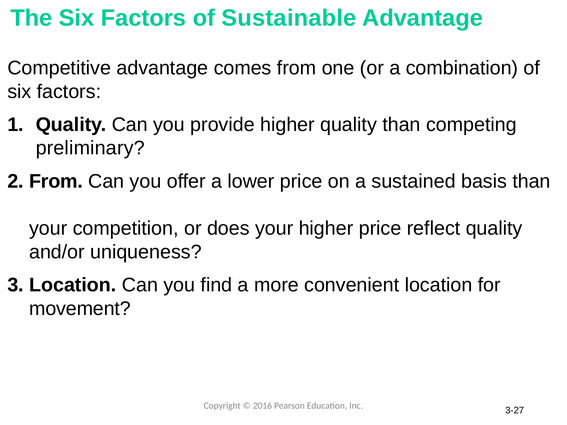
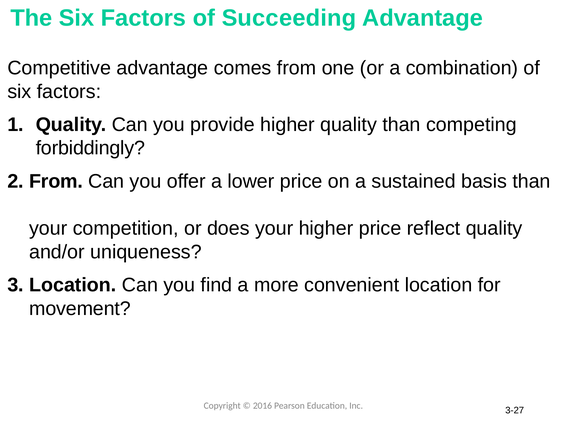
Sustainable: Sustainable -> Succeeding
preliminary: preliminary -> forbiddingly
